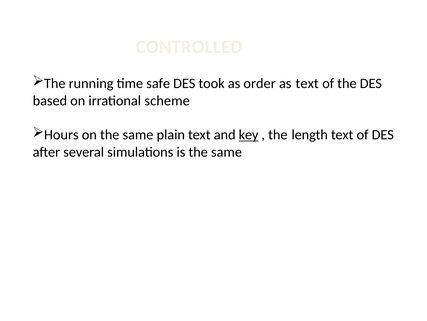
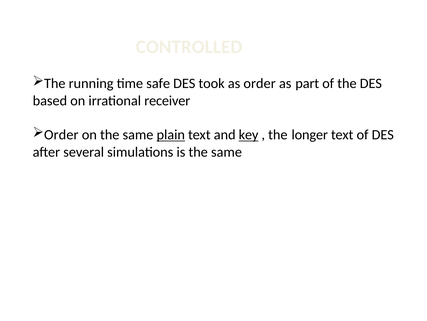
as text: text -> part
scheme: scheme -> receiver
Hours at (61, 135): Hours -> Order
plain underline: none -> present
length: length -> longer
